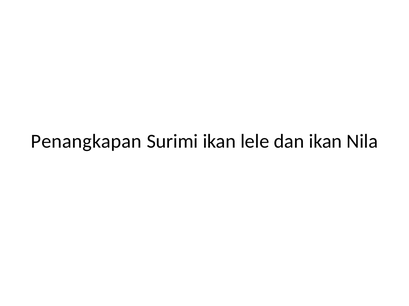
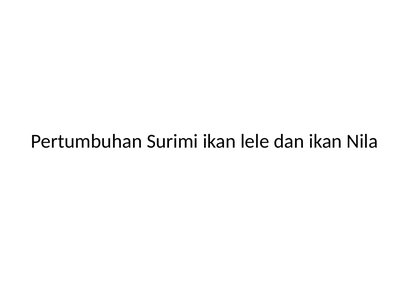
Penangkapan: Penangkapan -> Pertumbuhan
